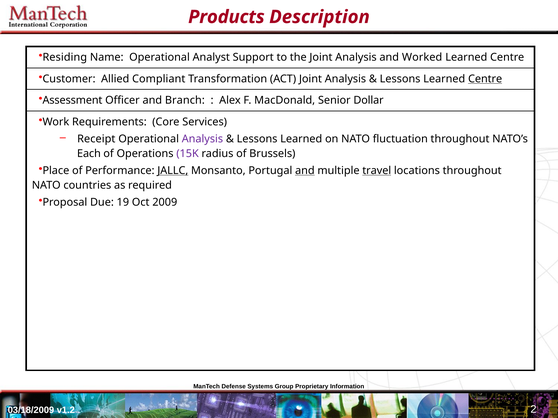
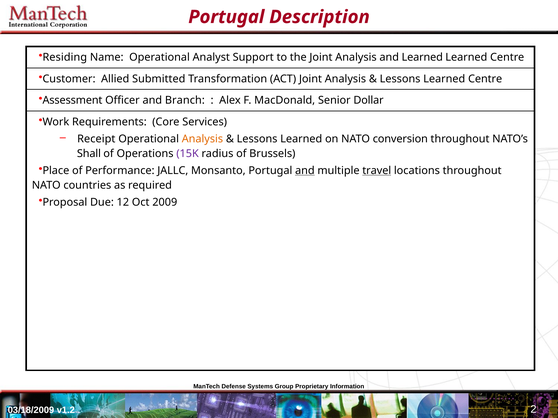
Products at (226, 17): Products -> Portugal
and Worked: Worked -> Learned
Compliant: Compliant -> Submitted
Centre at (485, 79) underline: present -> none
Analysis at (202, 139) colour: purple -> orange
fluctuation: fluctuation -> conversion
Each: Each -> Shall
JALLC underline: present -> none
19: 19 -> 12
